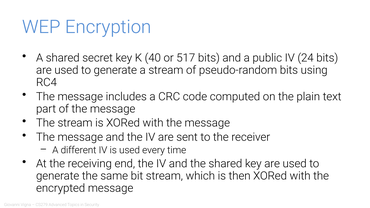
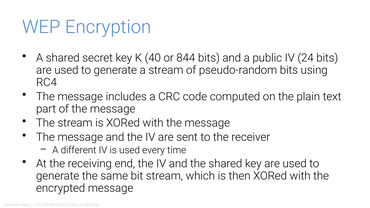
517: 517 -> 844
